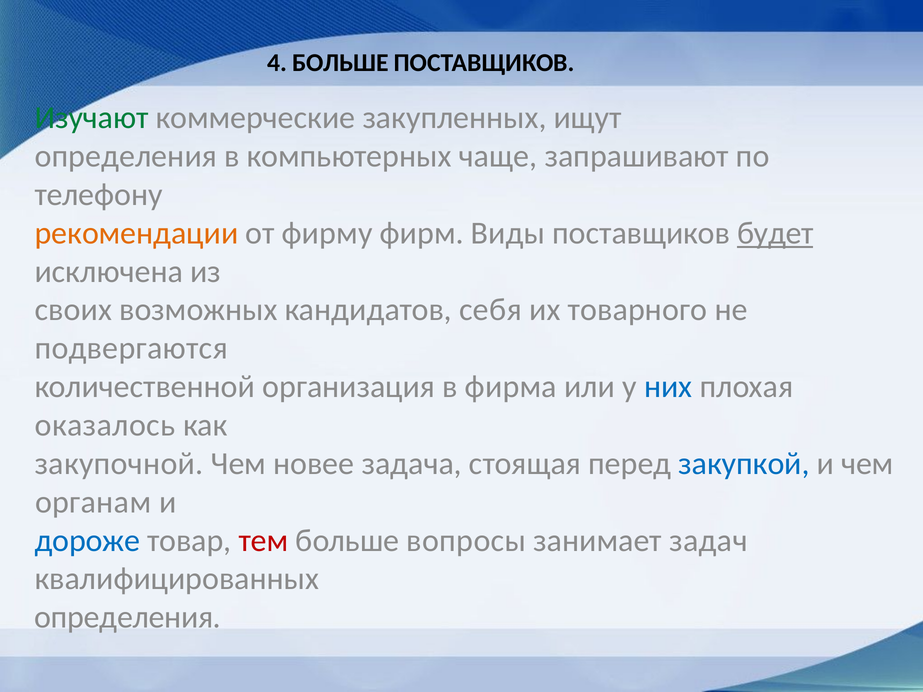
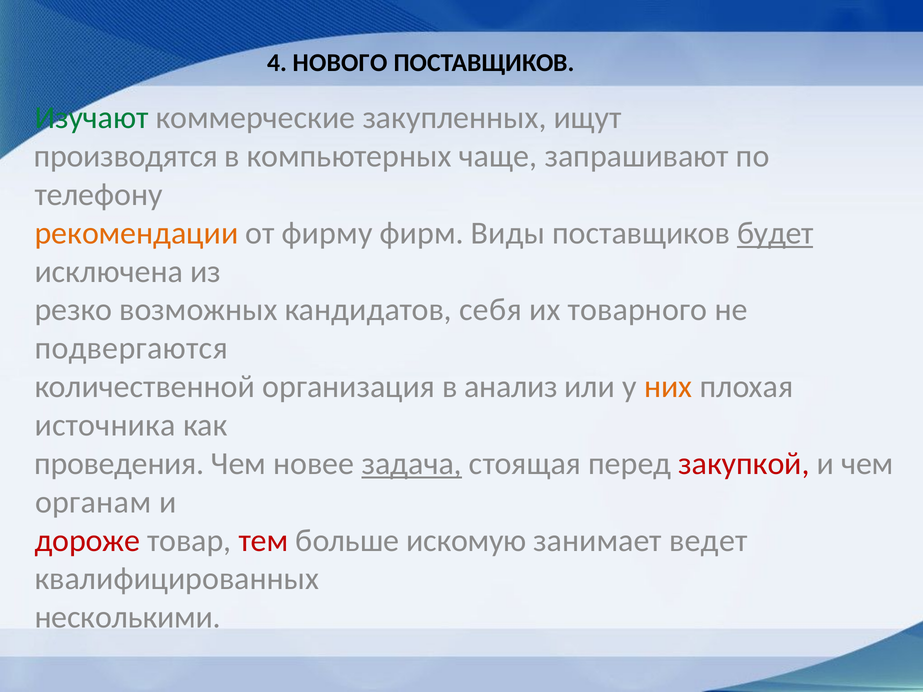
4 БОЛЬШЕ: БОЛЬШЕ -> НОВОГО
определения at (126, 156): определения -> производятся
своих: своих -> резко
фирма: фирма -> анализ
них colour: blue -> orange
оказалось: оказалось -> источника
закупочной: закупочной -> проведения
задача underline: none -> present
закупкой colour: blue -> red
дороже colour: blue -> red
вопросы: вопросы -> искомую
задач: задач -> ведет
определения at (128, 618): определения -> несколькими
